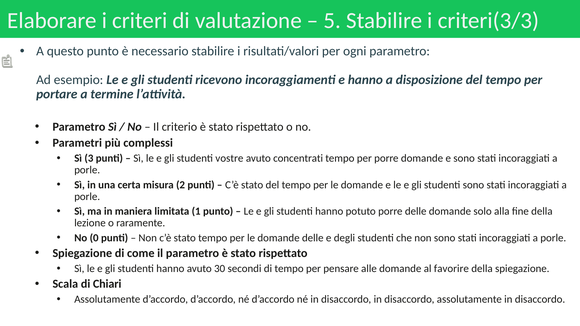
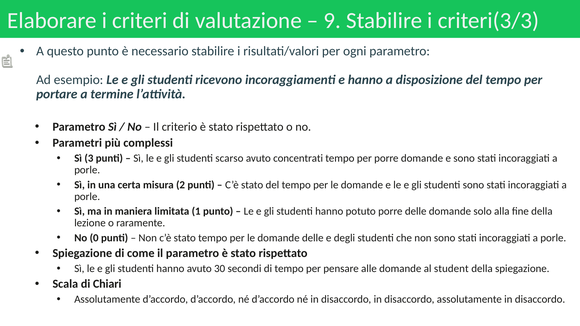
5: 5 -> 9
vostre: vostre -> scarso
favorire: favorire -> student
